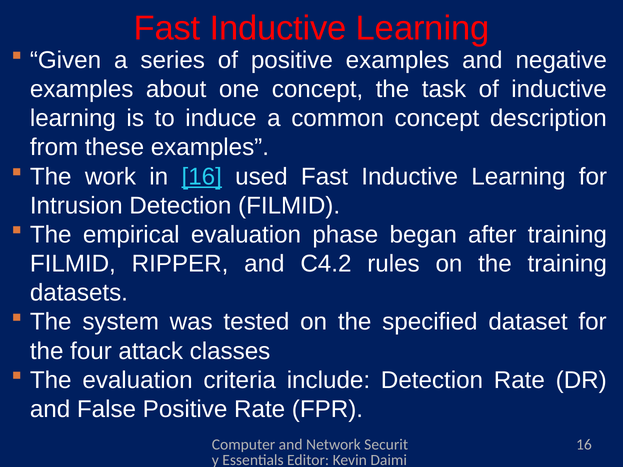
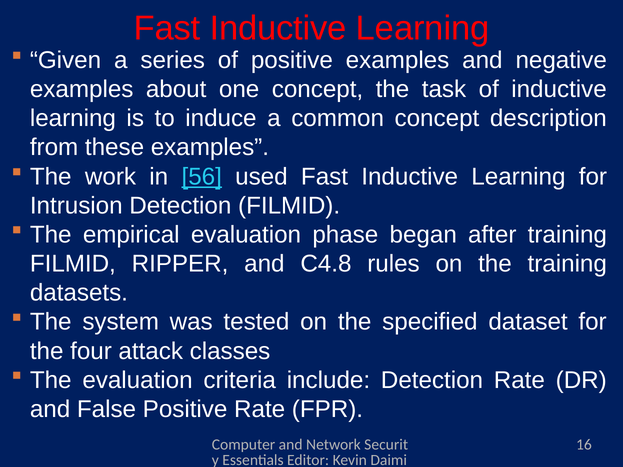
in 16: 16 -> 56
C4.2: C4.2 -> C4.8
